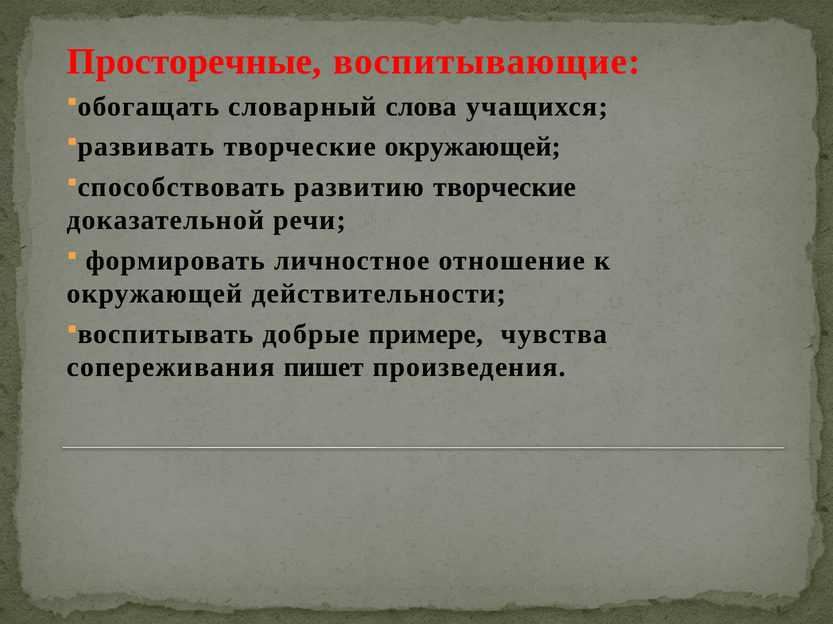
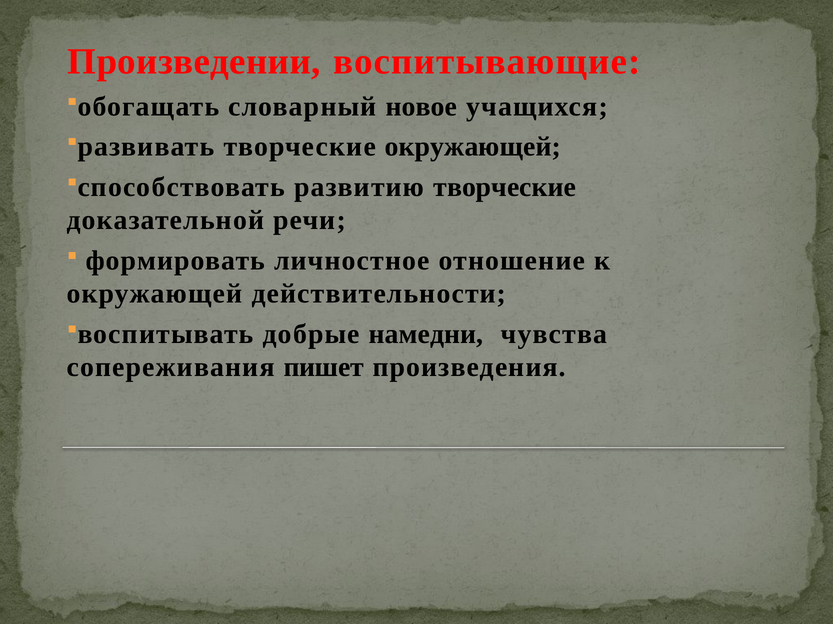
Просторечные: Просторечные -> Произведении
слова: слова -> новое
примере: примере -> намедни
